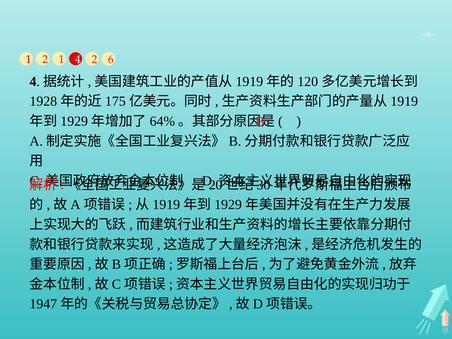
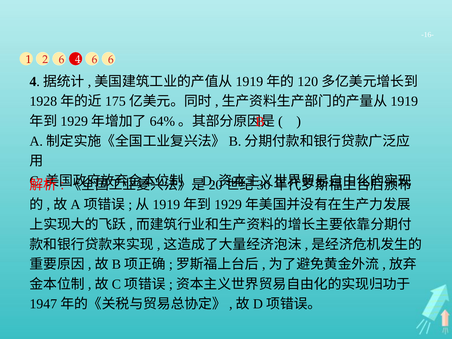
2 1: 1 -> 6
4 2: 2 -> 6
